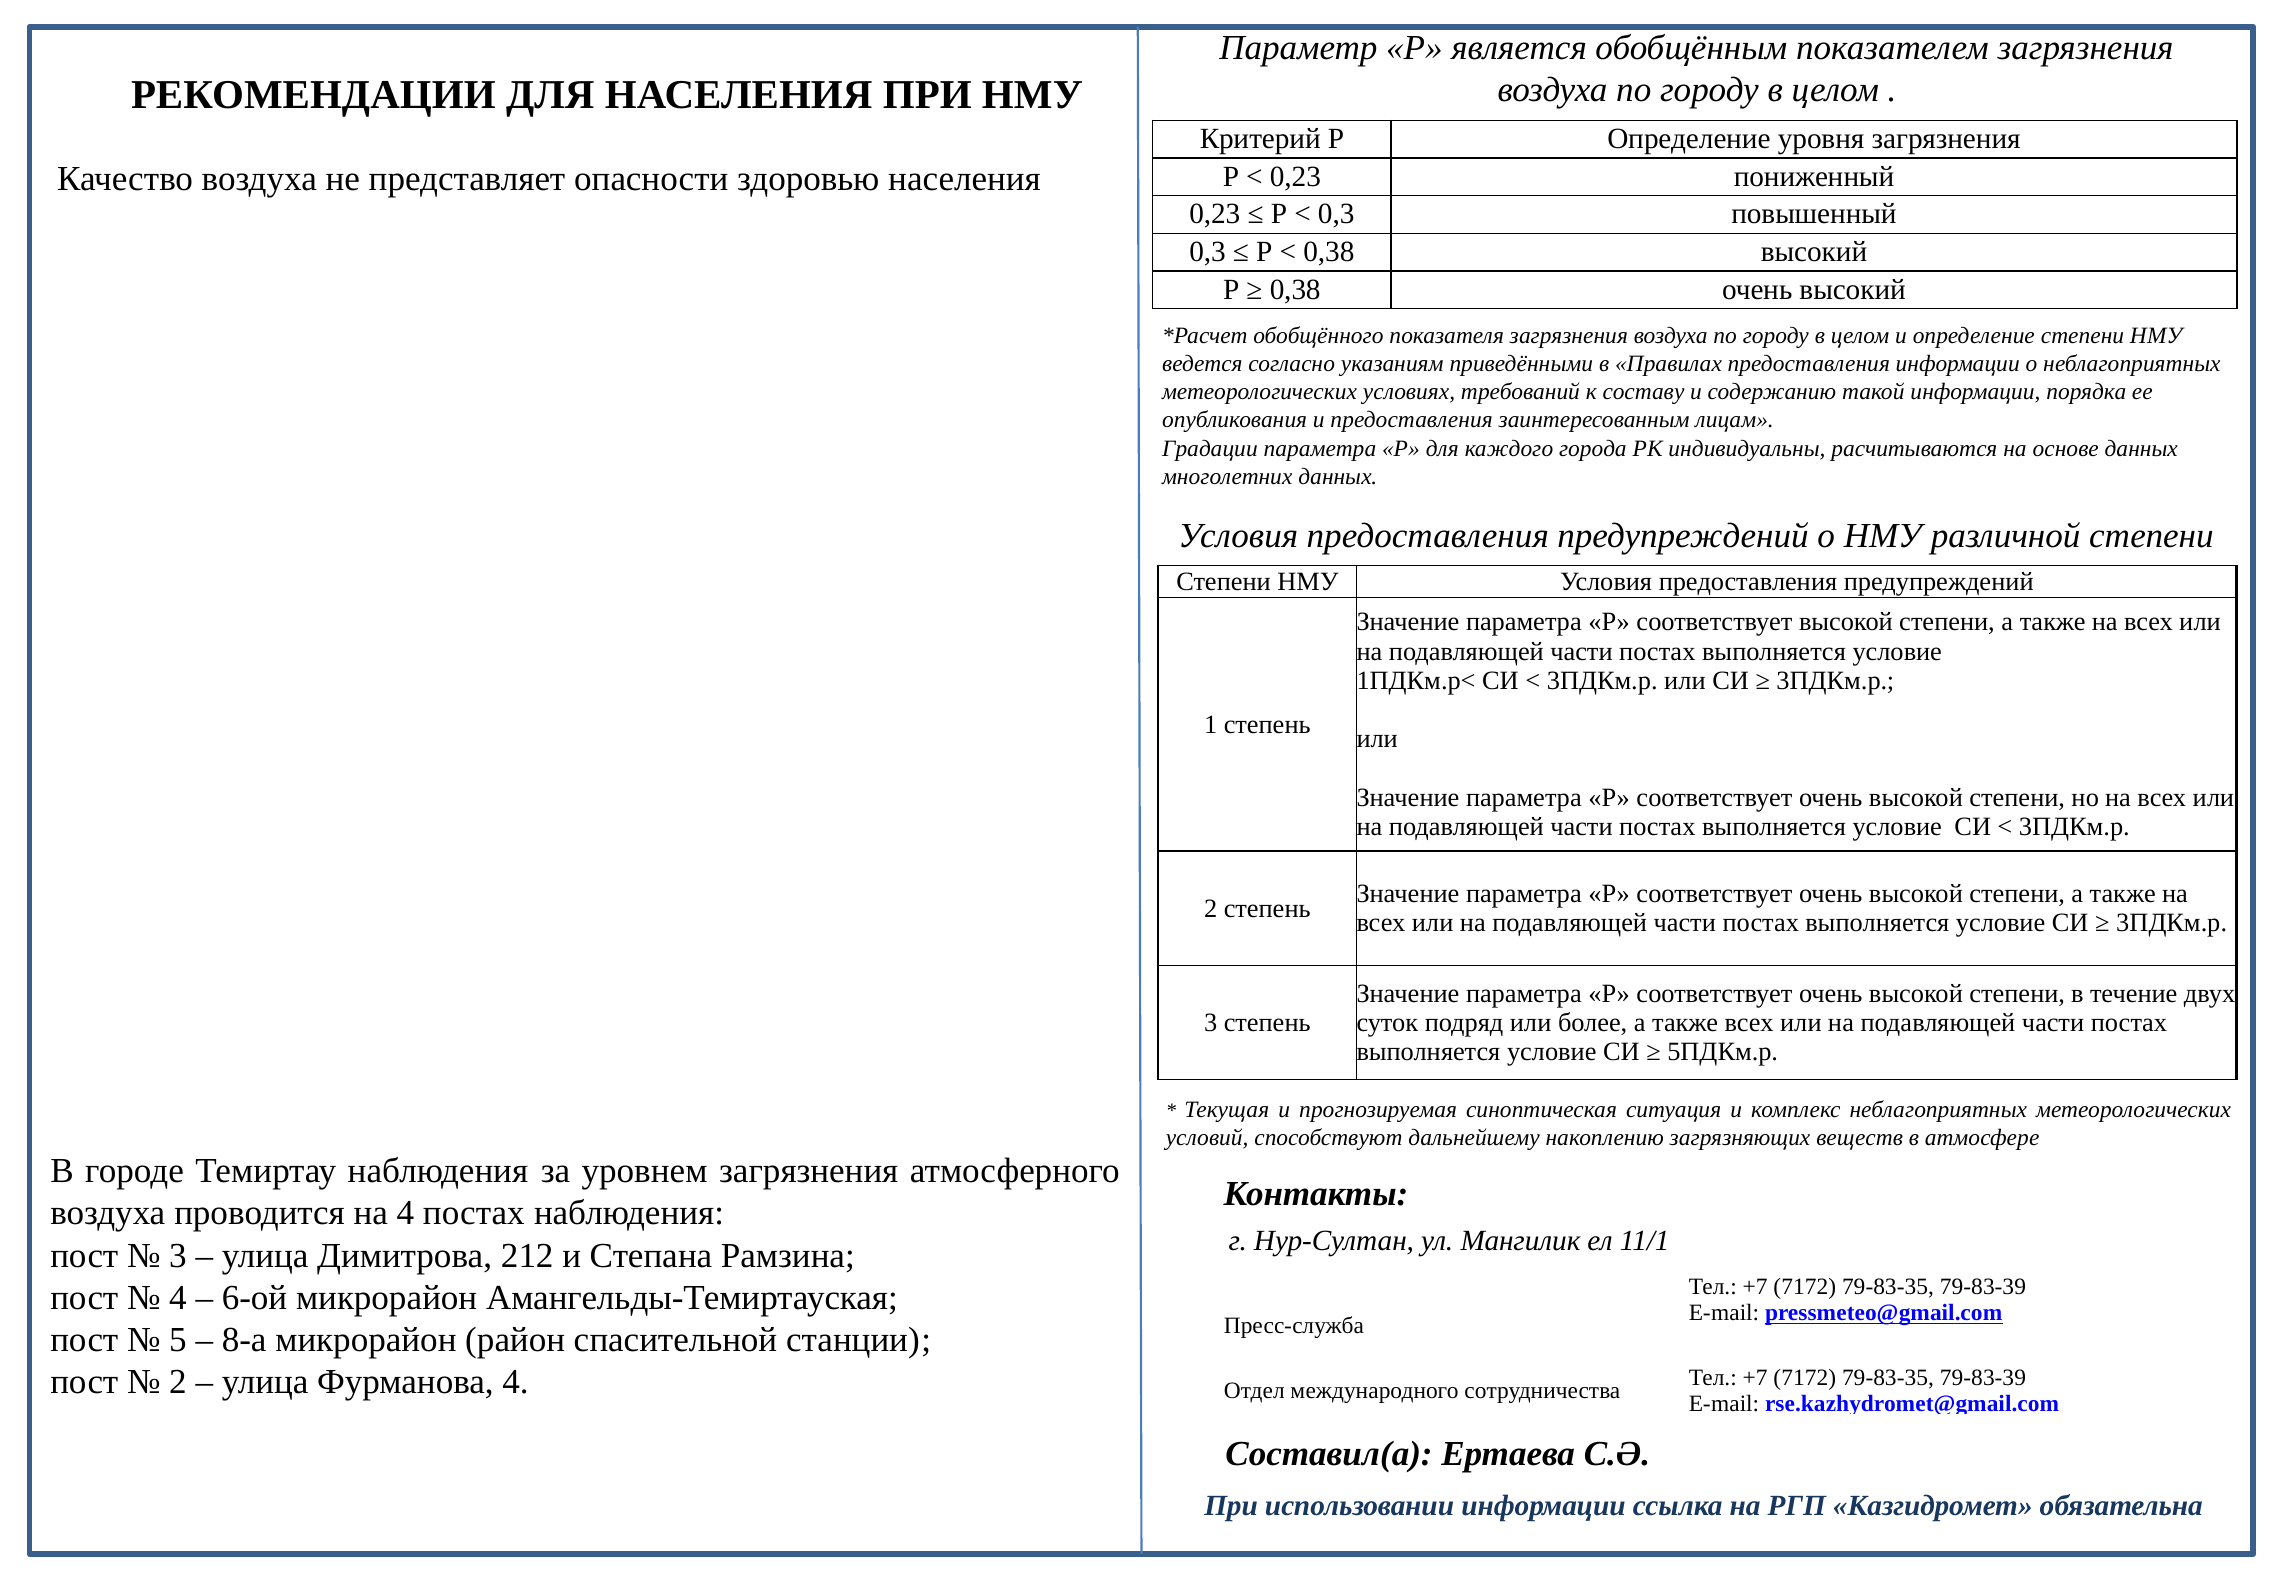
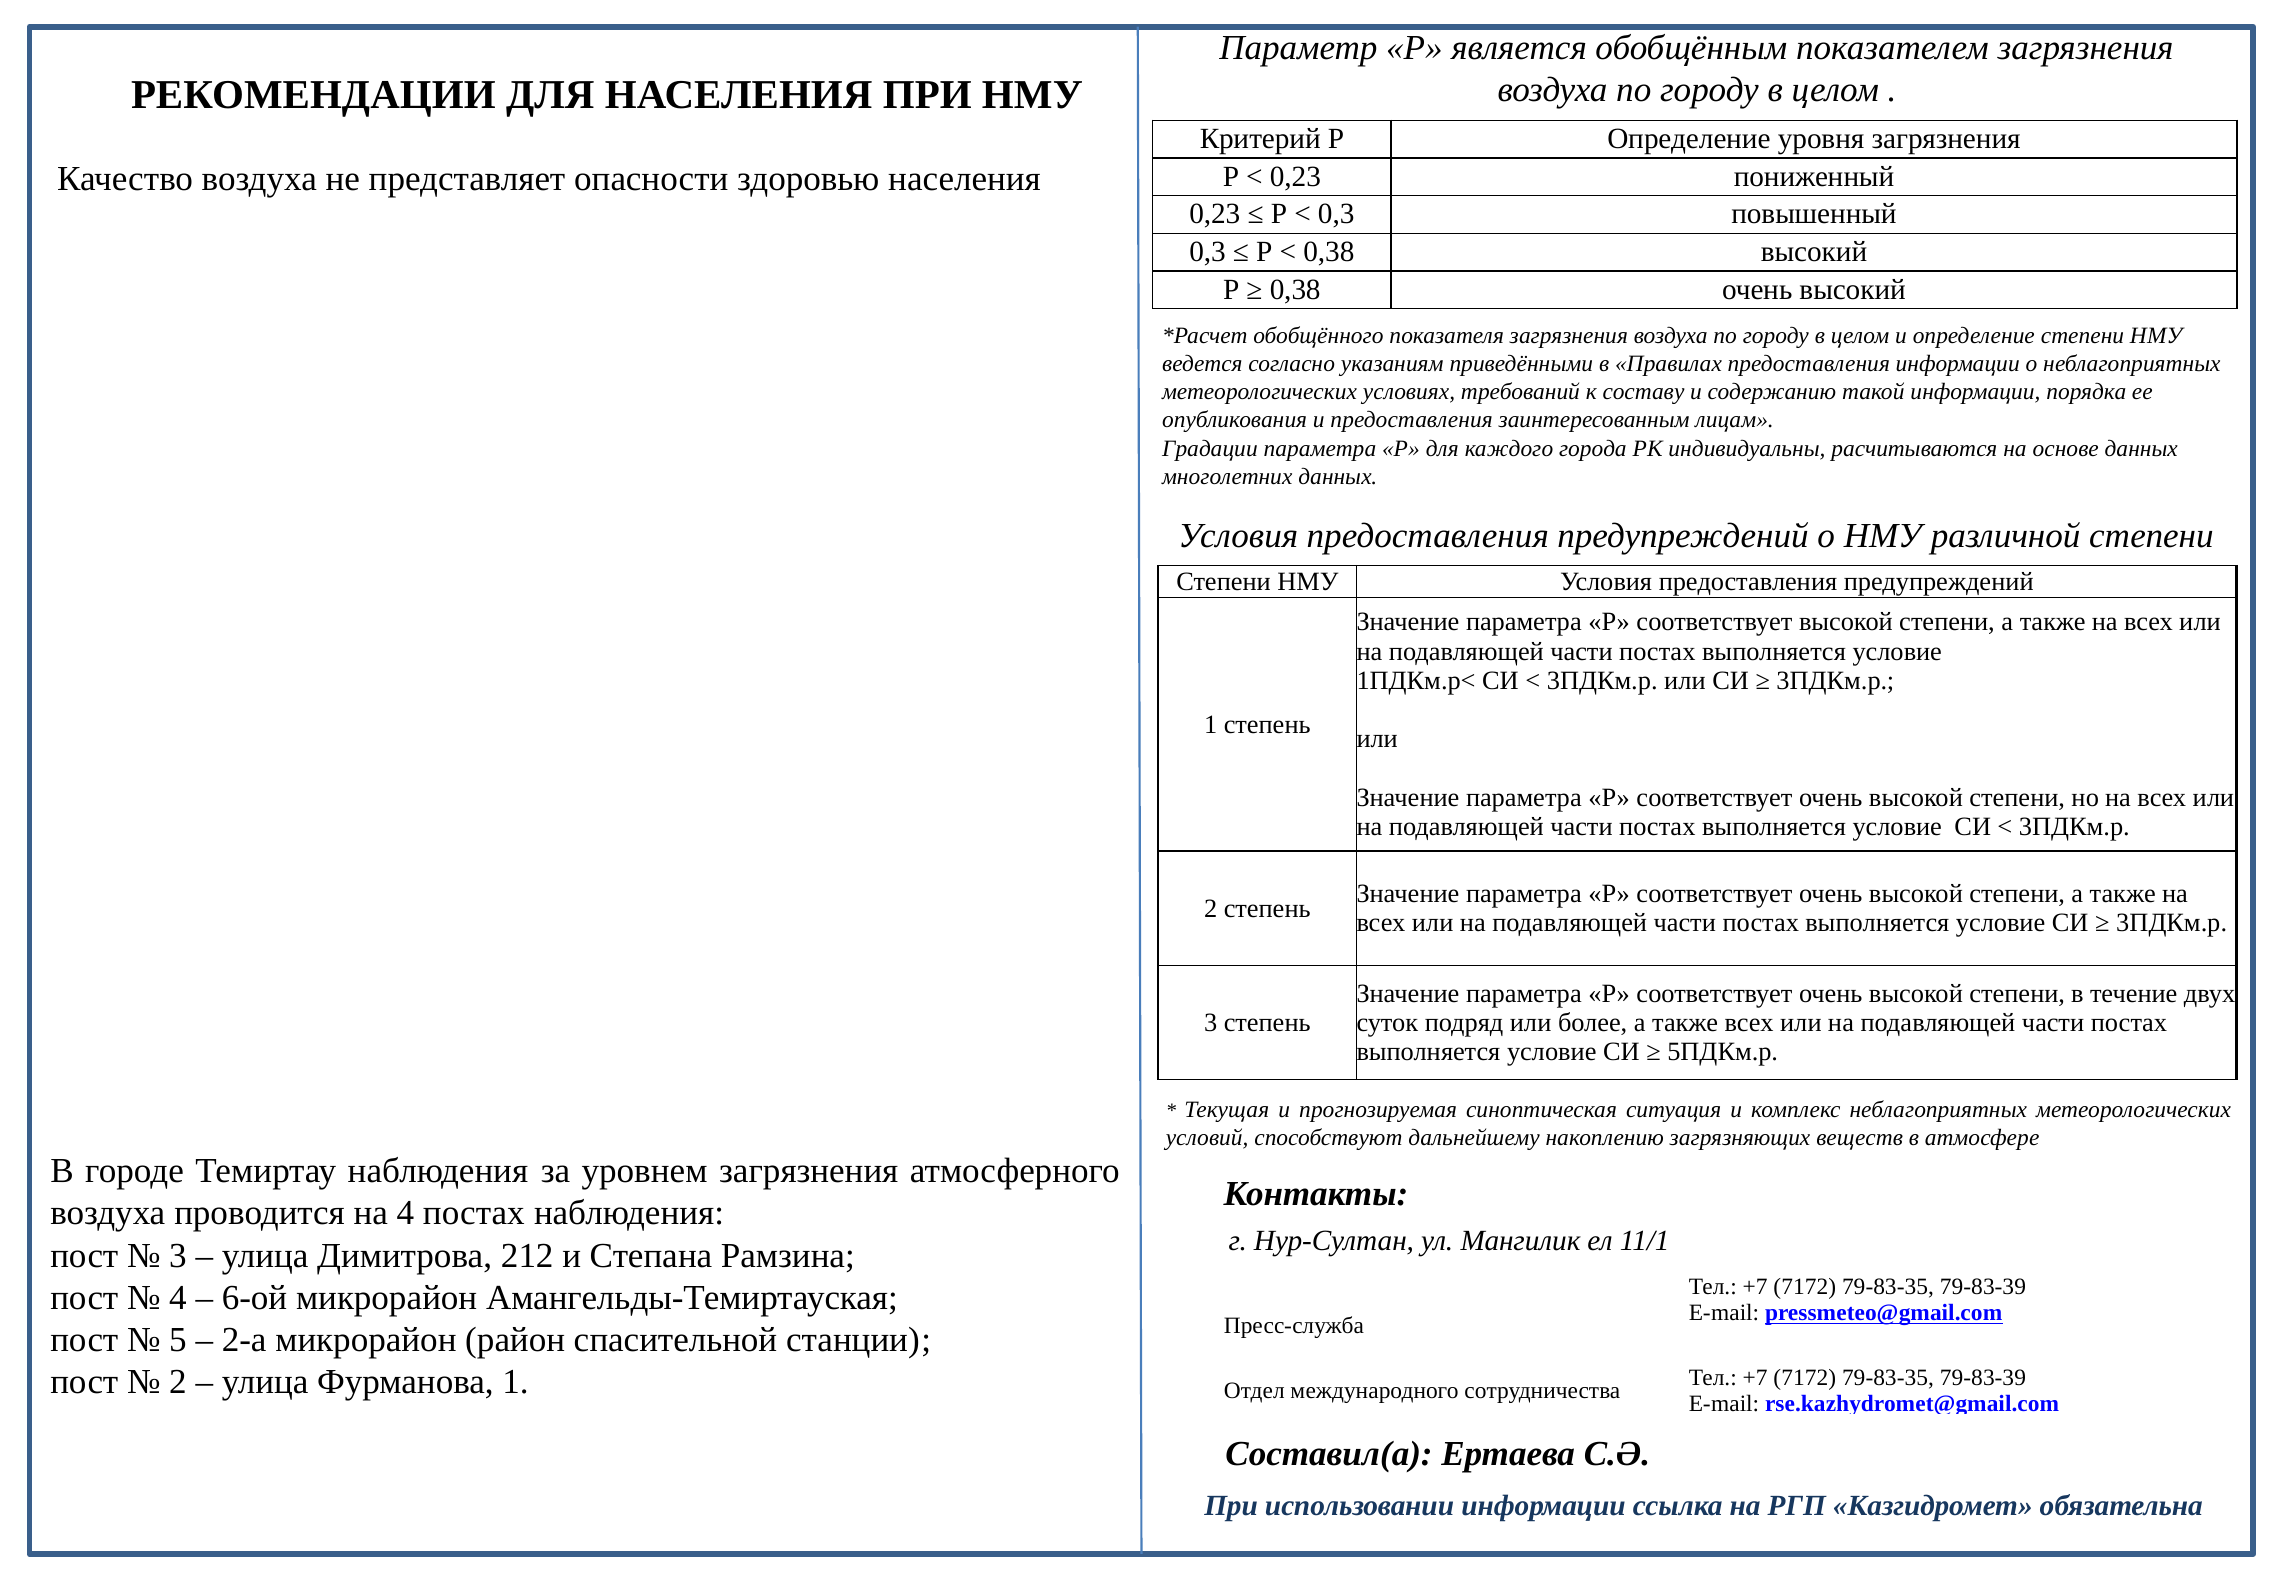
8-а: 8-а -> 2-а
Фурманова 4: 4 -> 1
